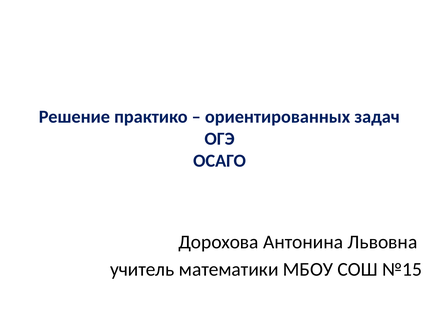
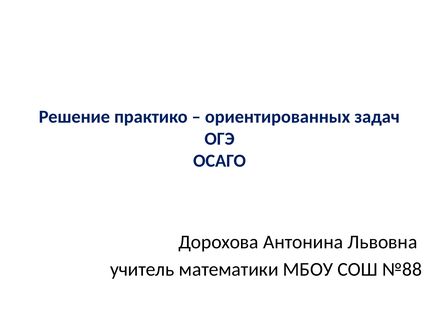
№15: №15 -> №88
